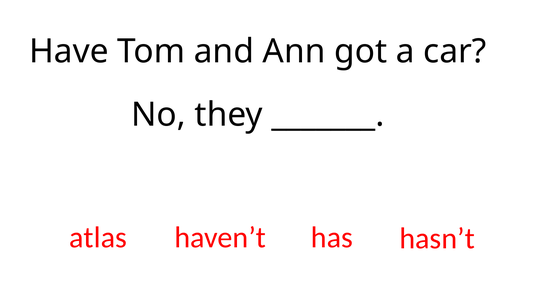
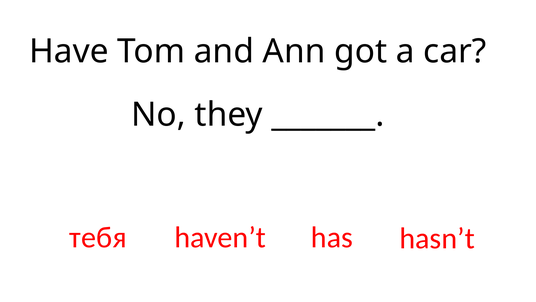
atlas: atlas -> тебя
